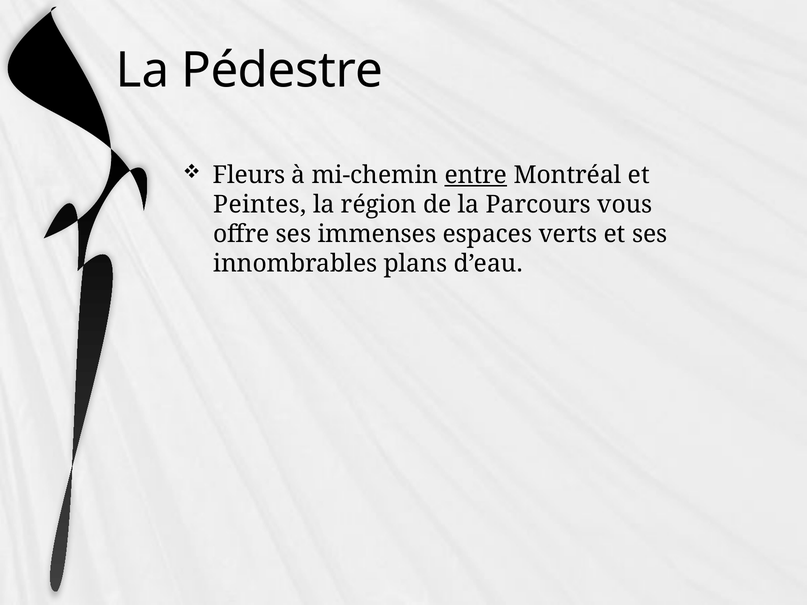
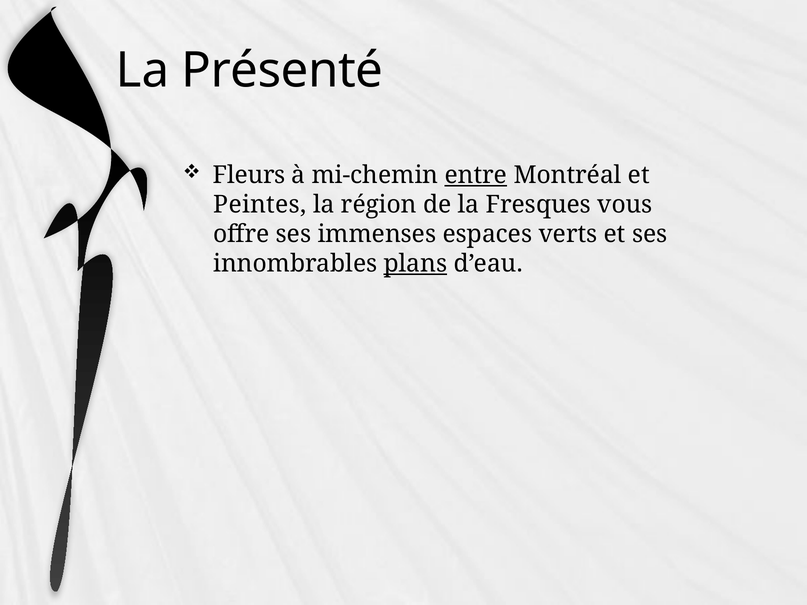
Pédestre: Pédestre -> Présenté
Parcours: Parcours -> Fresques
plans underline: none -> present
